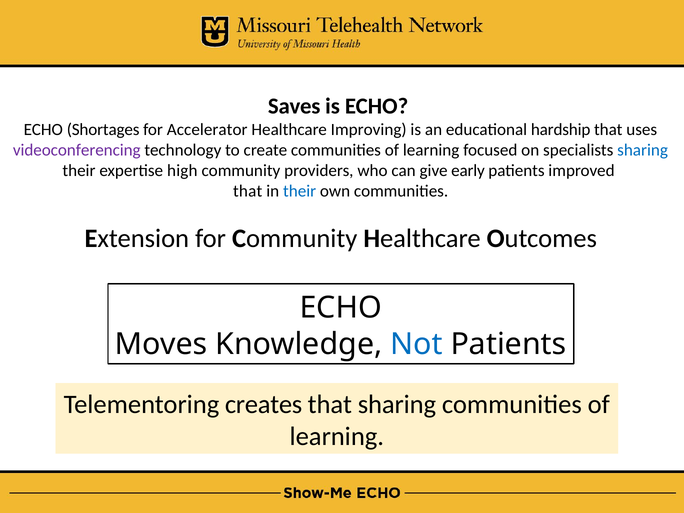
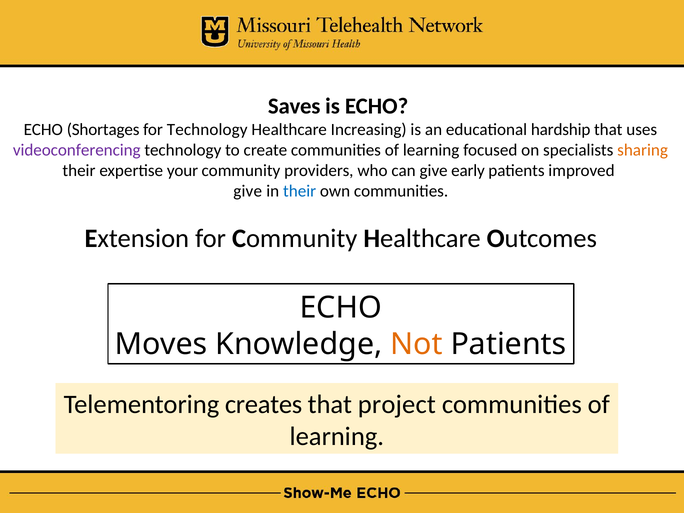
for Accelerator: Accelerator -> Technology
Improving: Improving -> Increasing
sharing at (643, 150) colour: blue -> orange
high: high -> your
that at (248, 191): that -> give
Not colour: blue -> orange
that sharing: sharing -> project
